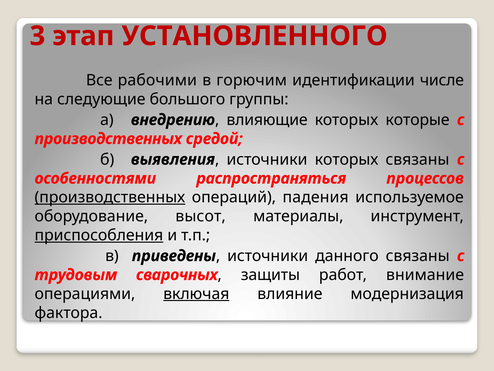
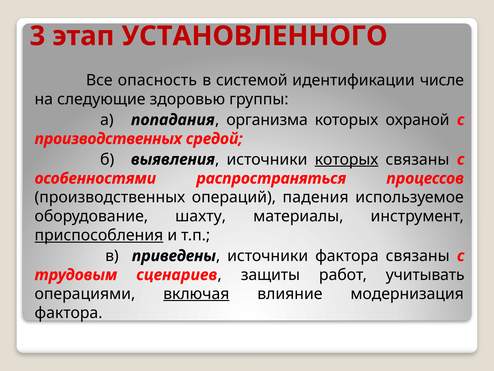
рабочими: рабочими -> опасность
горючим: горючим -> системой
большого: большого -> здоровью
внедрению: внедрению -> попадания
влияющие: влияющие -> организма
которые: которые -> охраной
которых at (347, 159) underline: none -> present
производственных at (110, 197) underline: present -> none
высот: высот -> шахту
источники данного: данного -> фактора
сварочных: сварочных -> сценариев
внимание: внимание -> учитывать
